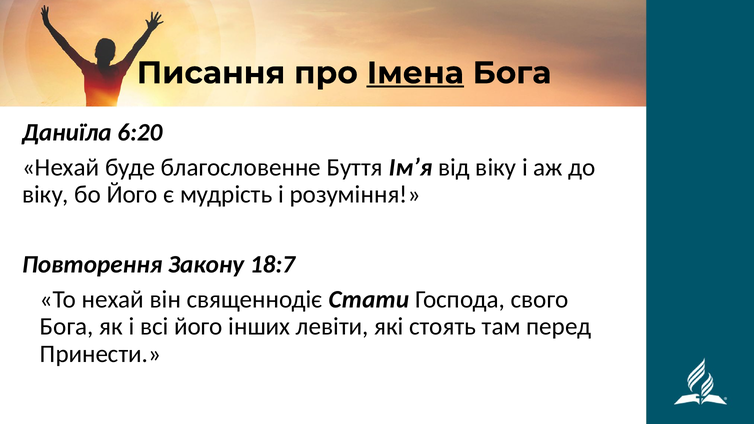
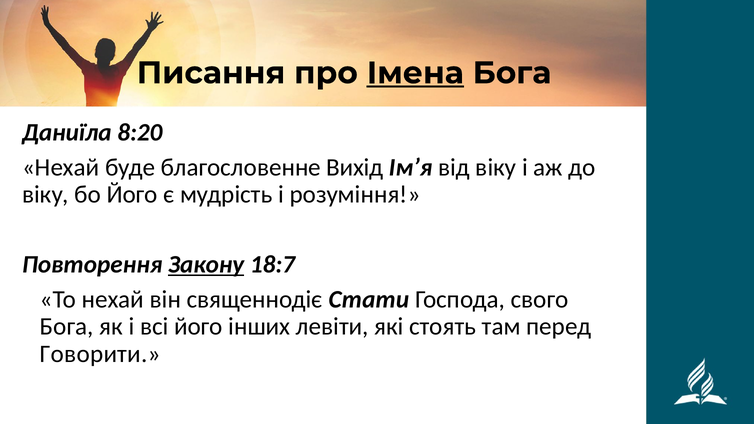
6:20: 6:20 -> 8:20
Буття: Буття -> Вихід
Закону underline: none -> present
Принести: Принести -> Говорити
